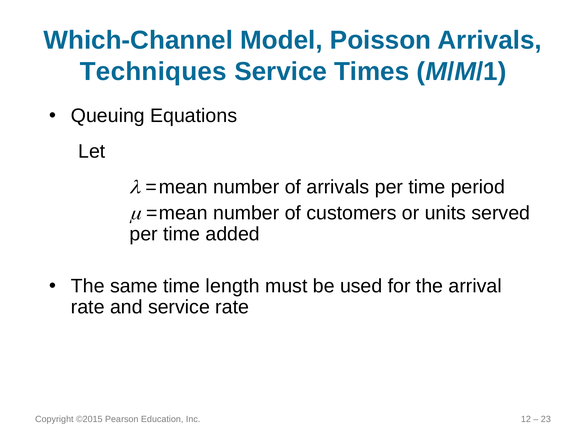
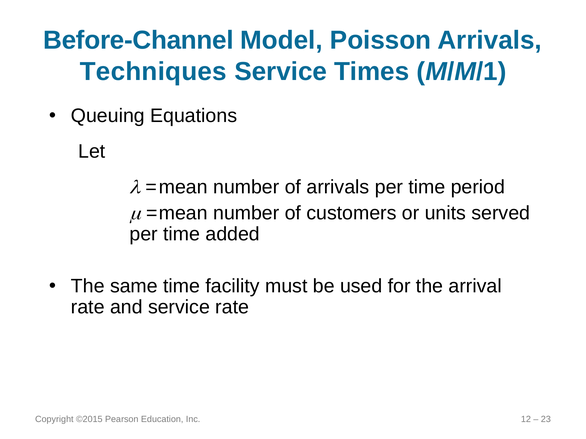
Which-Channel: Which-Channel -> Before-Channel
length: length -> facility
